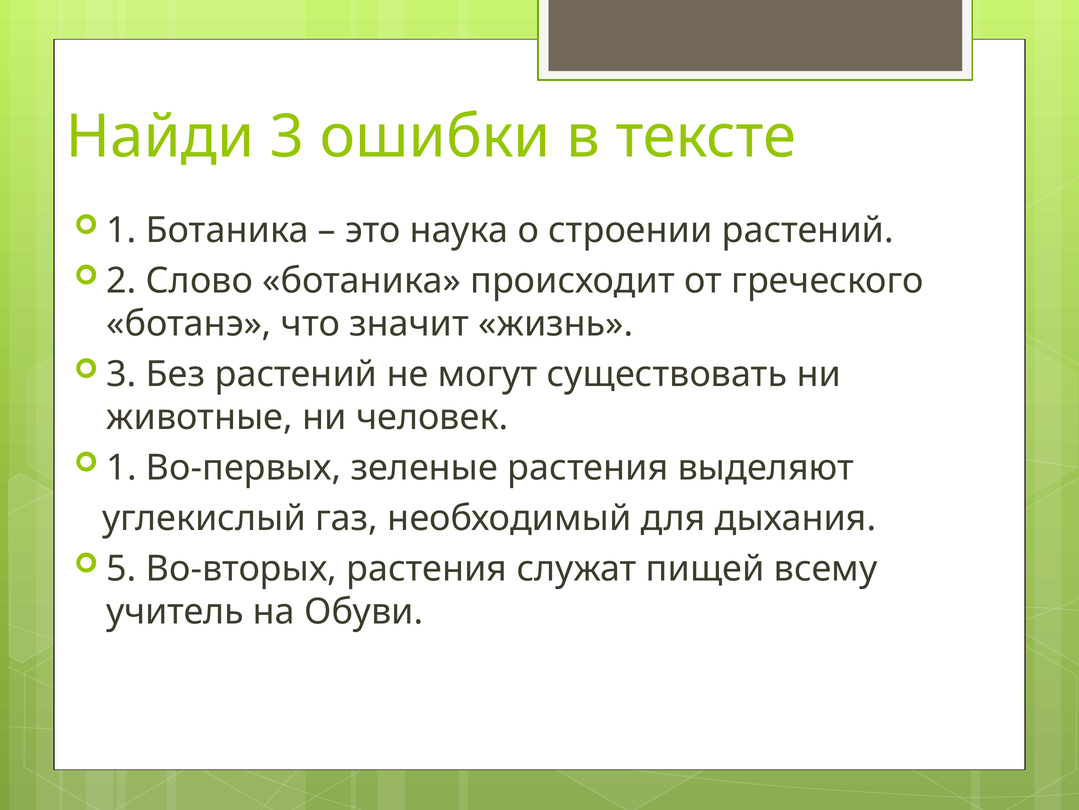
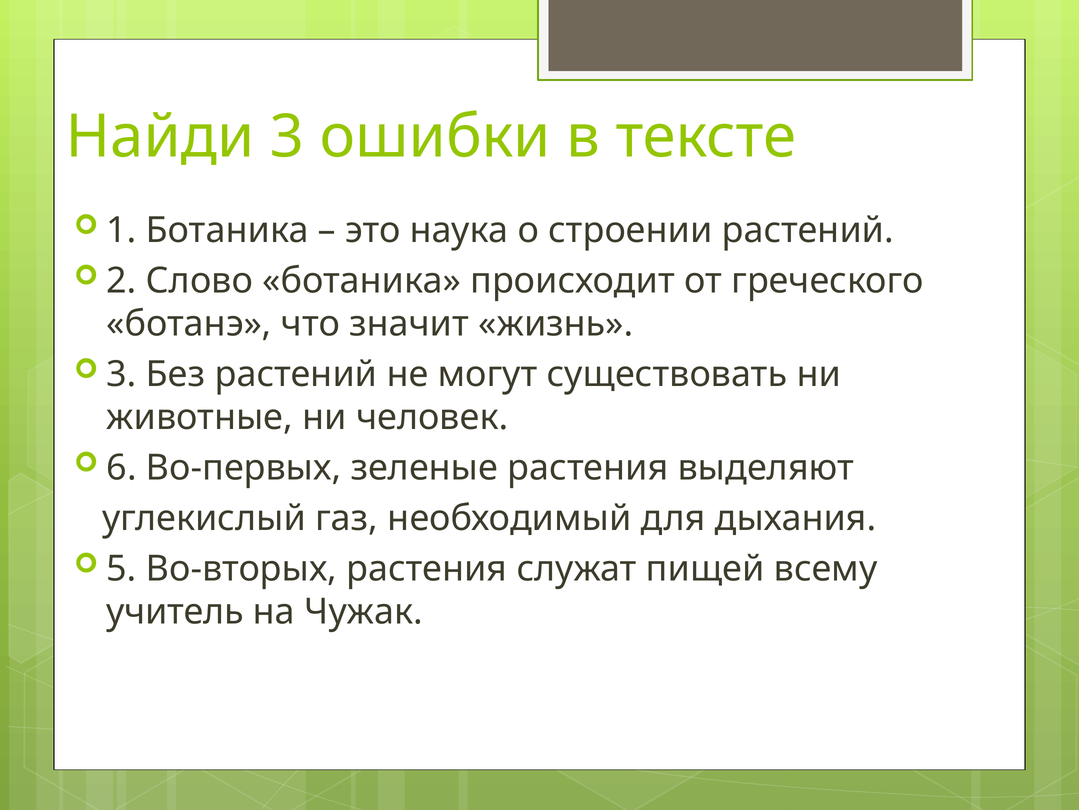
1 at (122, 468): 1 -> 6
Обуви: Обуви -> Чужак
